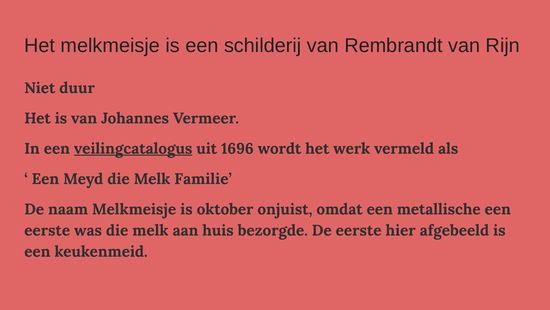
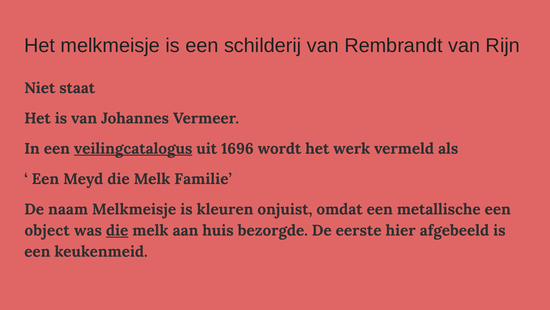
duur: duur -> staat
oktober: oktober -> kleuren
eerste at (47, 230): eerste -> object
die at (117, 230) underline: none -> present
